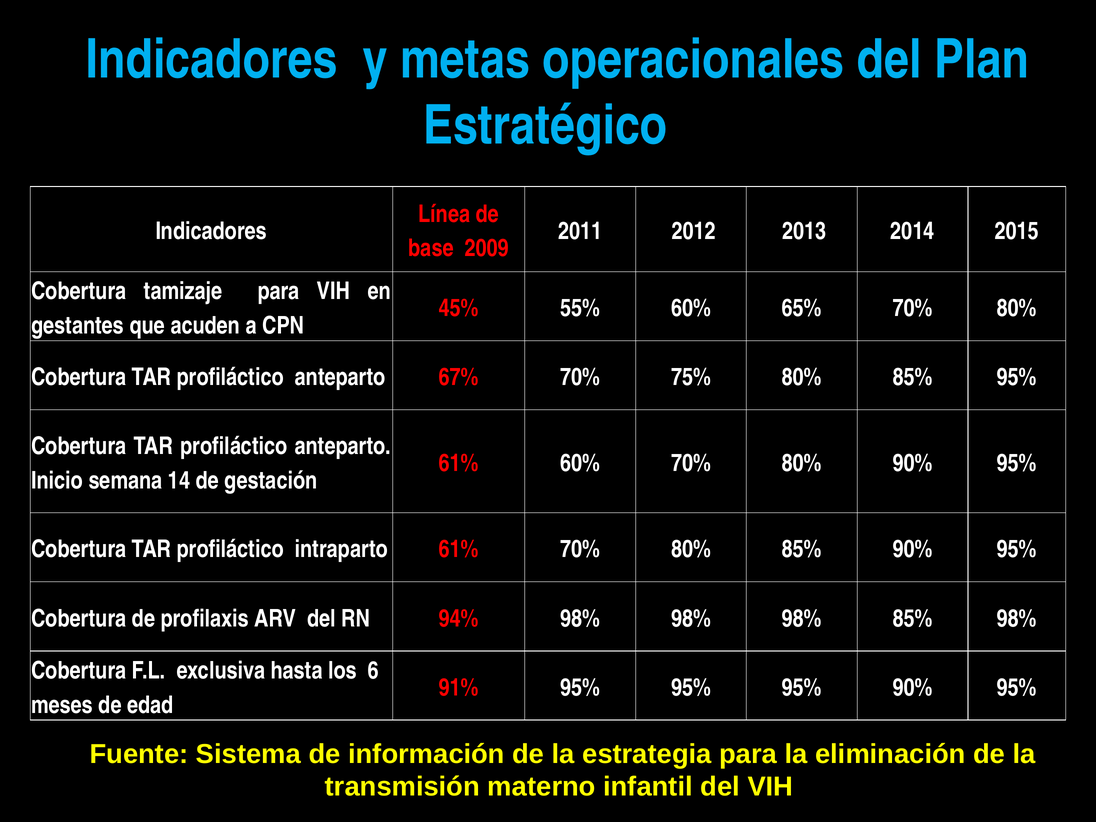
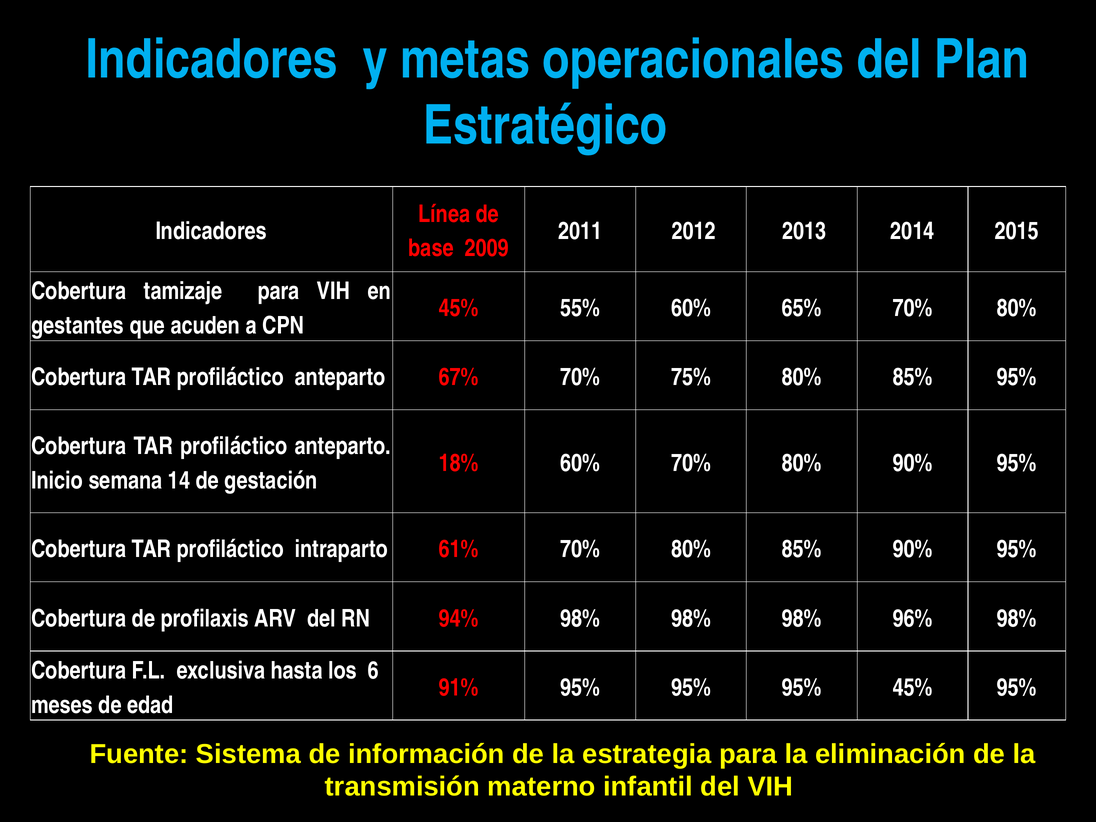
61% at (459, 463): 61% -> 18%
98% 85%: 85% -> 96%
95% 90%: 90% -> 45%
